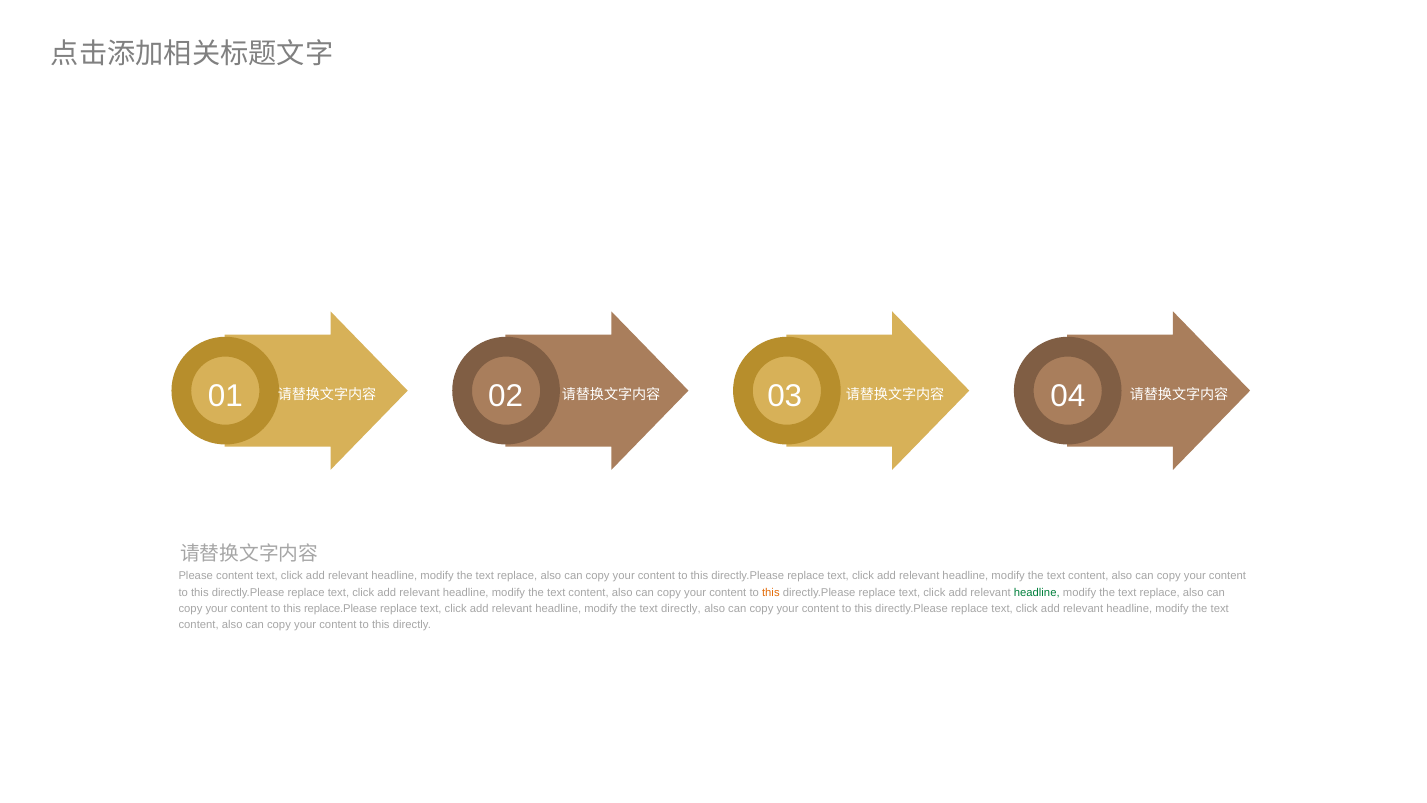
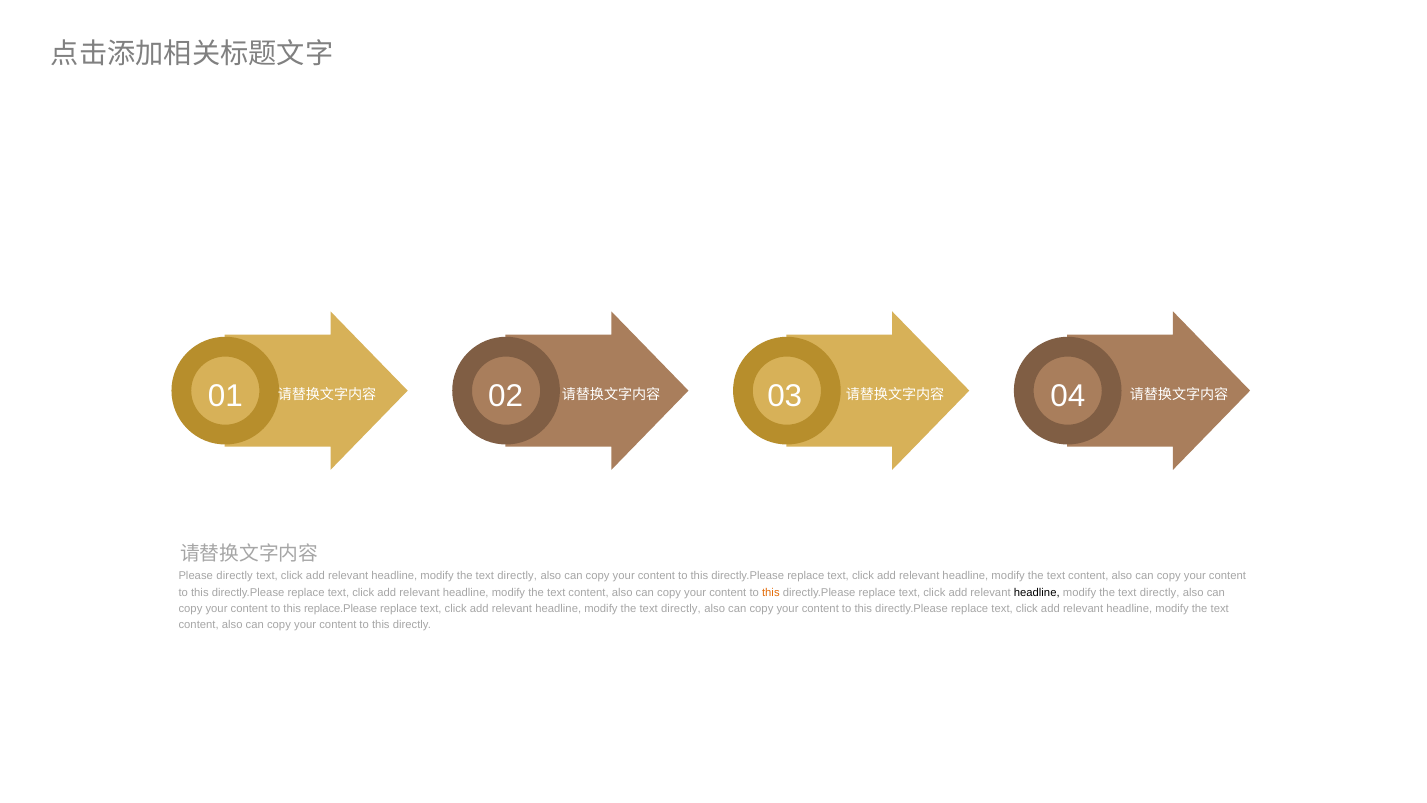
Please content: content -> directly
replace at (517, 576): replace -> directly
headline at (1037, 592) colour: green -> black
replace at (1160, 592): replace -> directly
